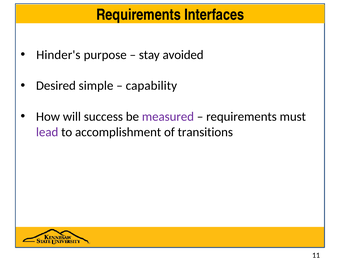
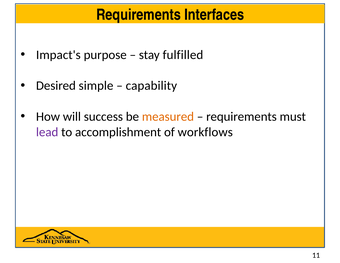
Hinder's: Hinder's -> Impact's
avoided: avoided -> fulfilled
measured colour: purple -> orange
transitions: transitions -> workflows
